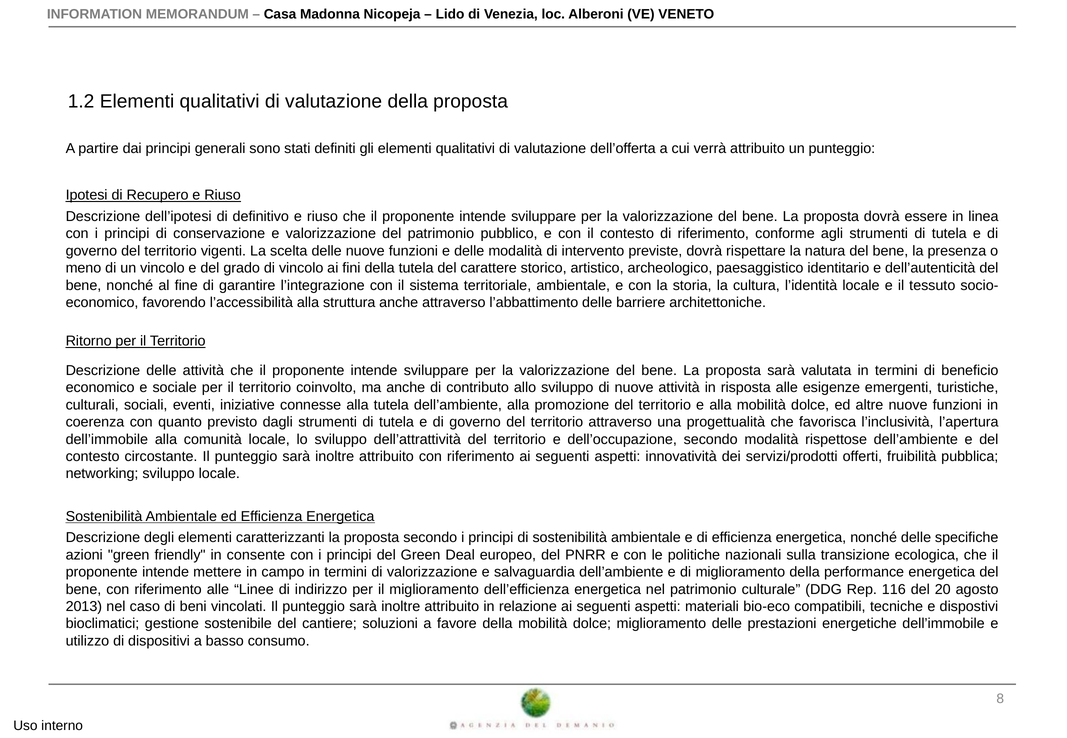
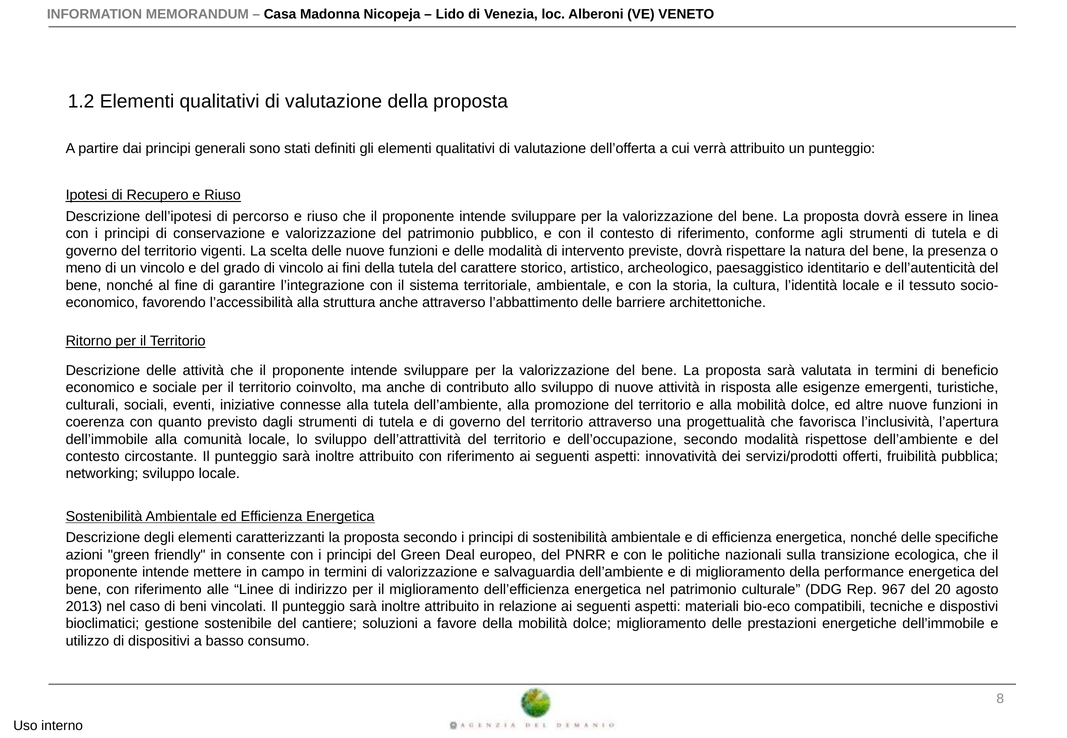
definitivo: definitivo -> percorso
116: 116 -> 967
